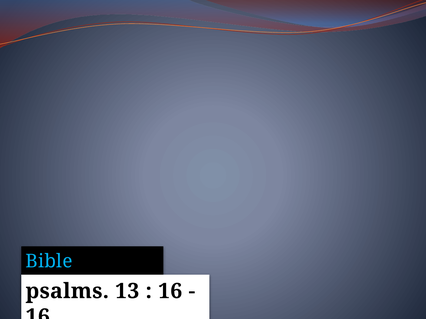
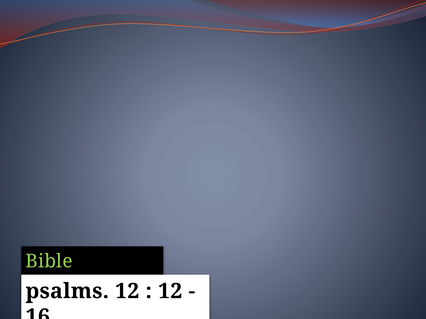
Bible colour: light blue -> light green
13 at (127, 292): 13 -> 12
16 at (170, 292): 16 -> 12
